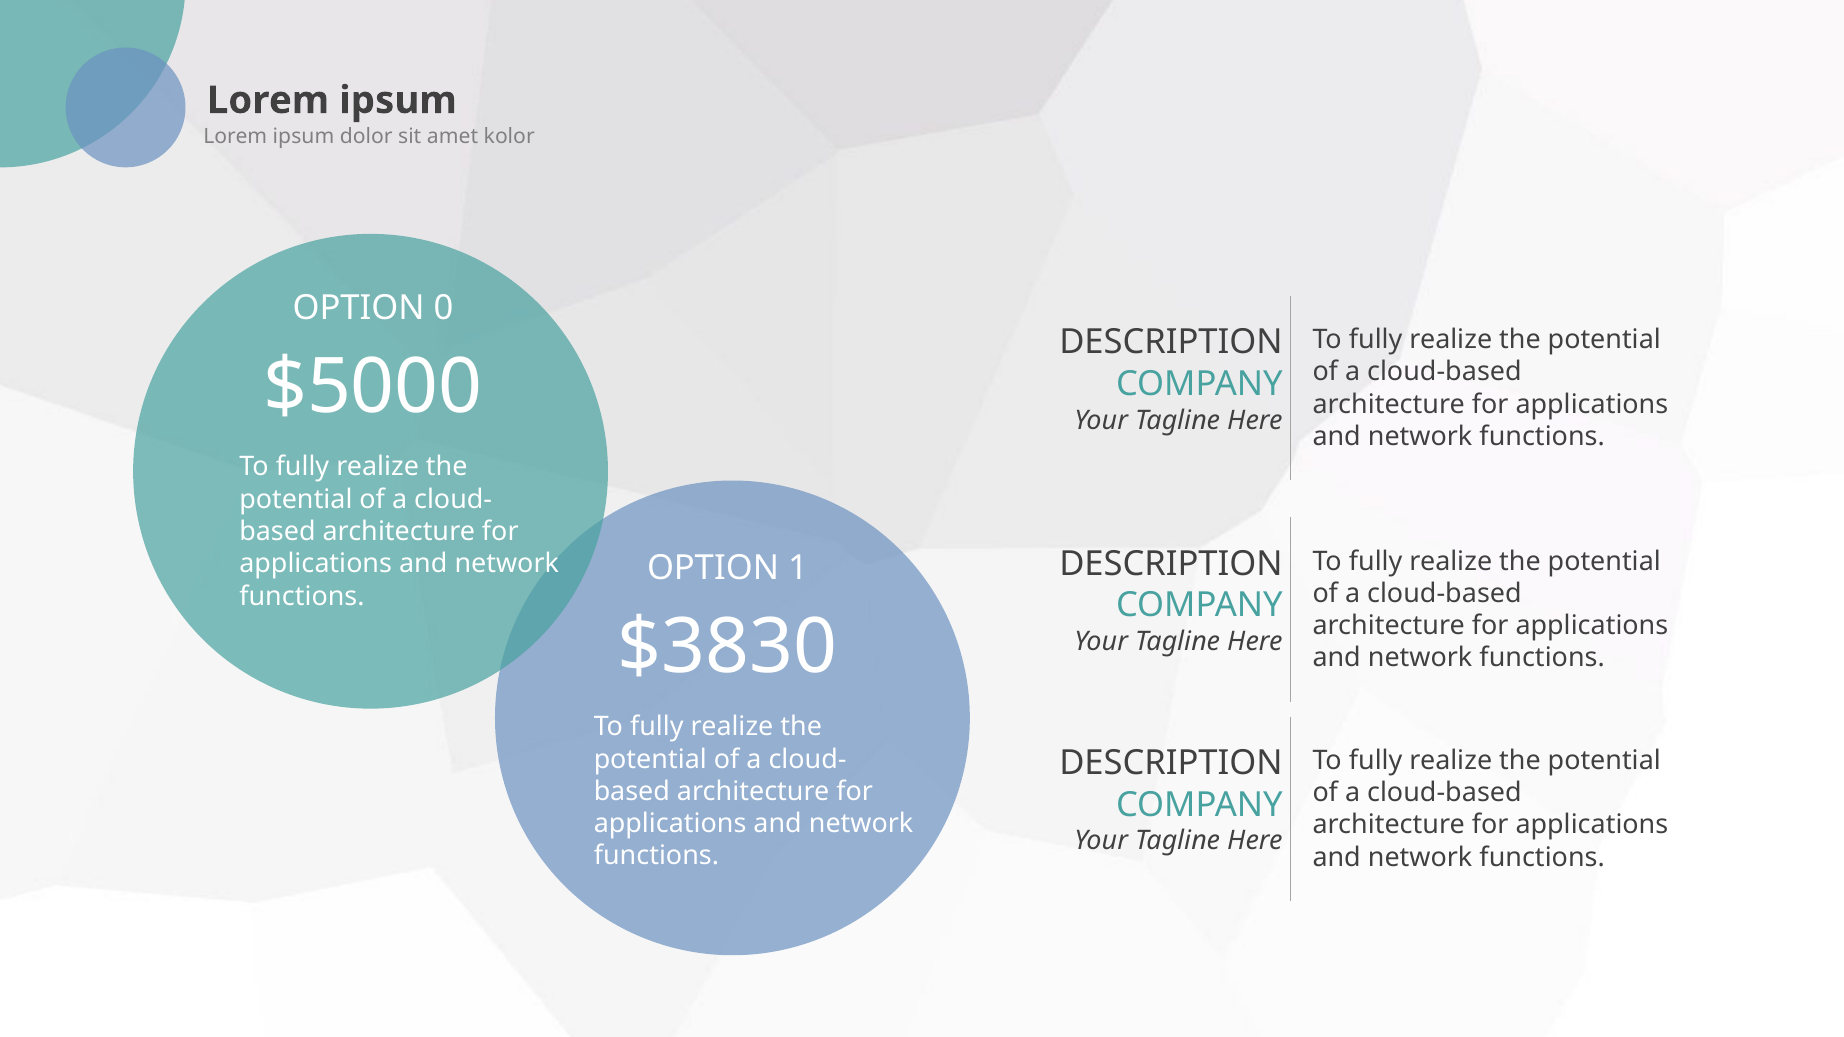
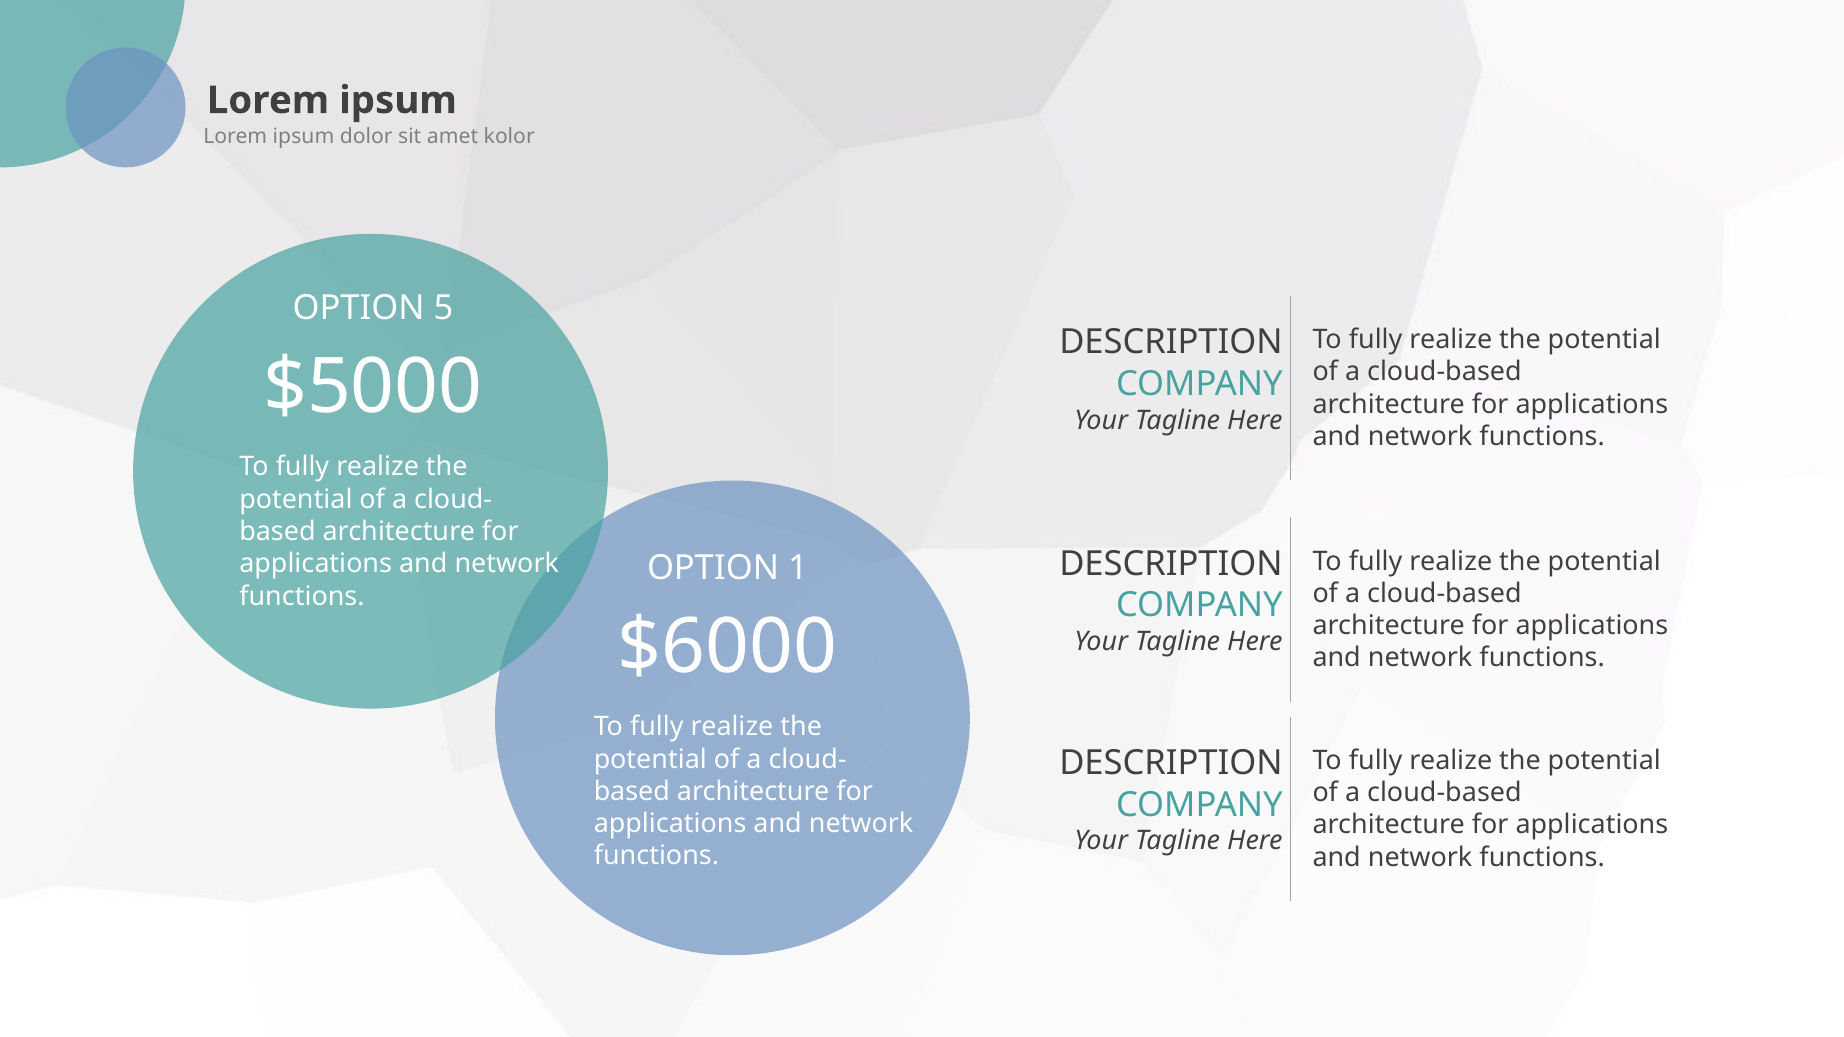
0: 0 -> 5
$3830: $3830 -> $6000
